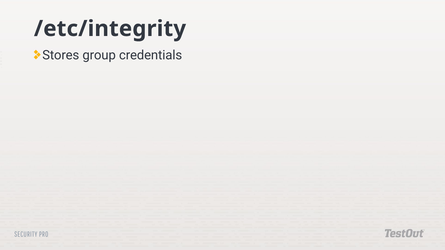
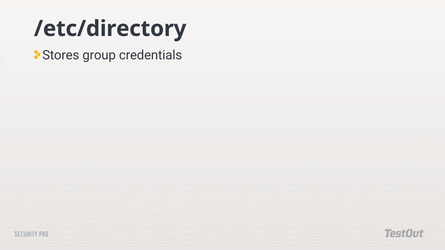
/etc/integrity: /etc/integrity -> /etc/directory
